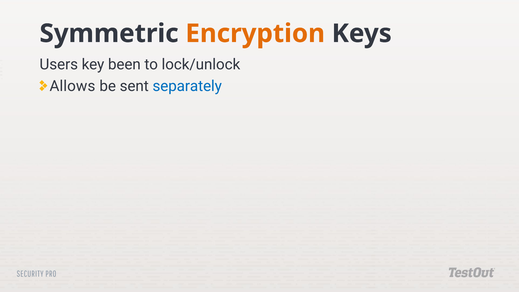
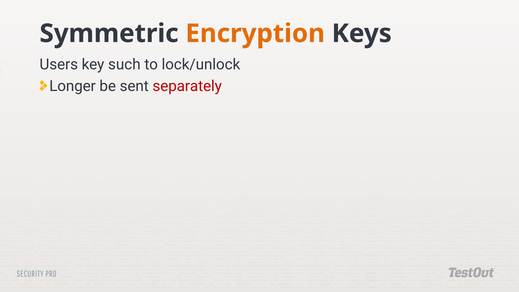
been: been -> such
Allows: Allows -> Longer
separately colour: blue -> red
